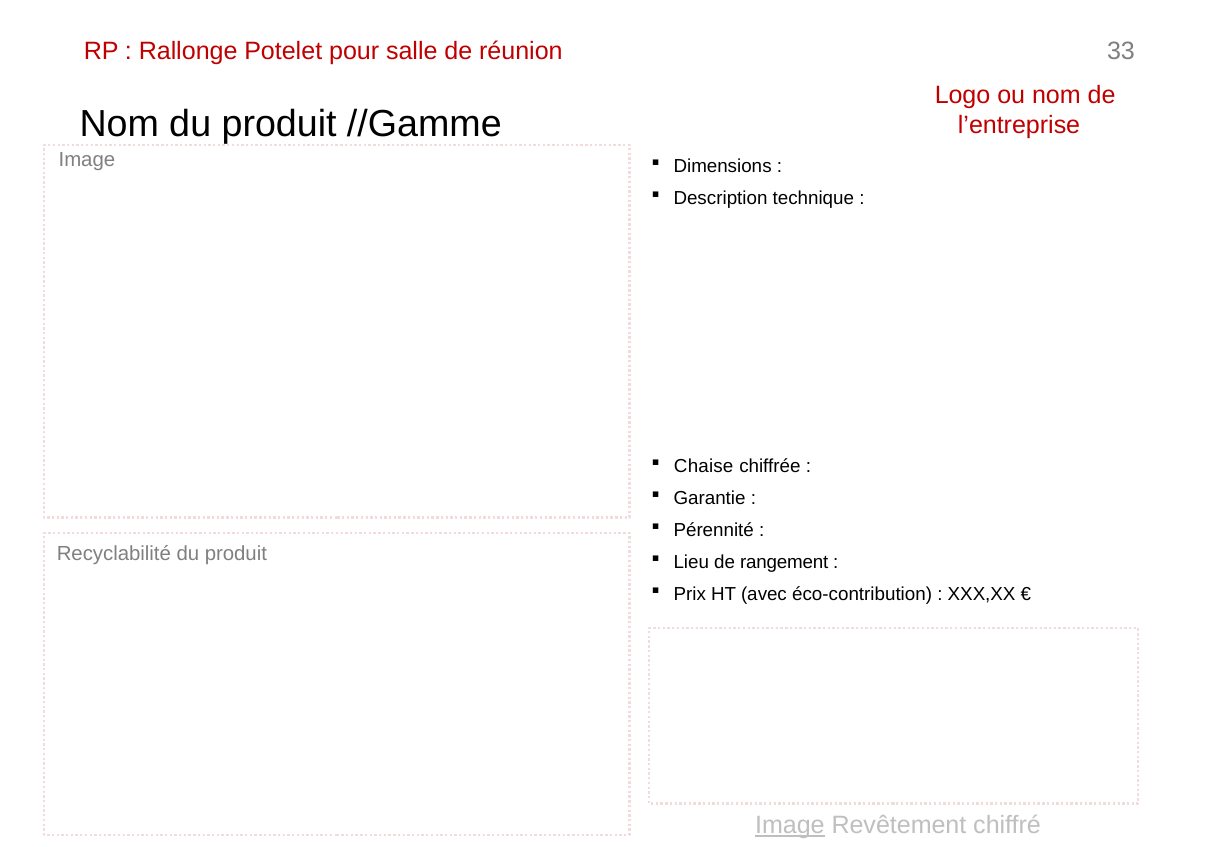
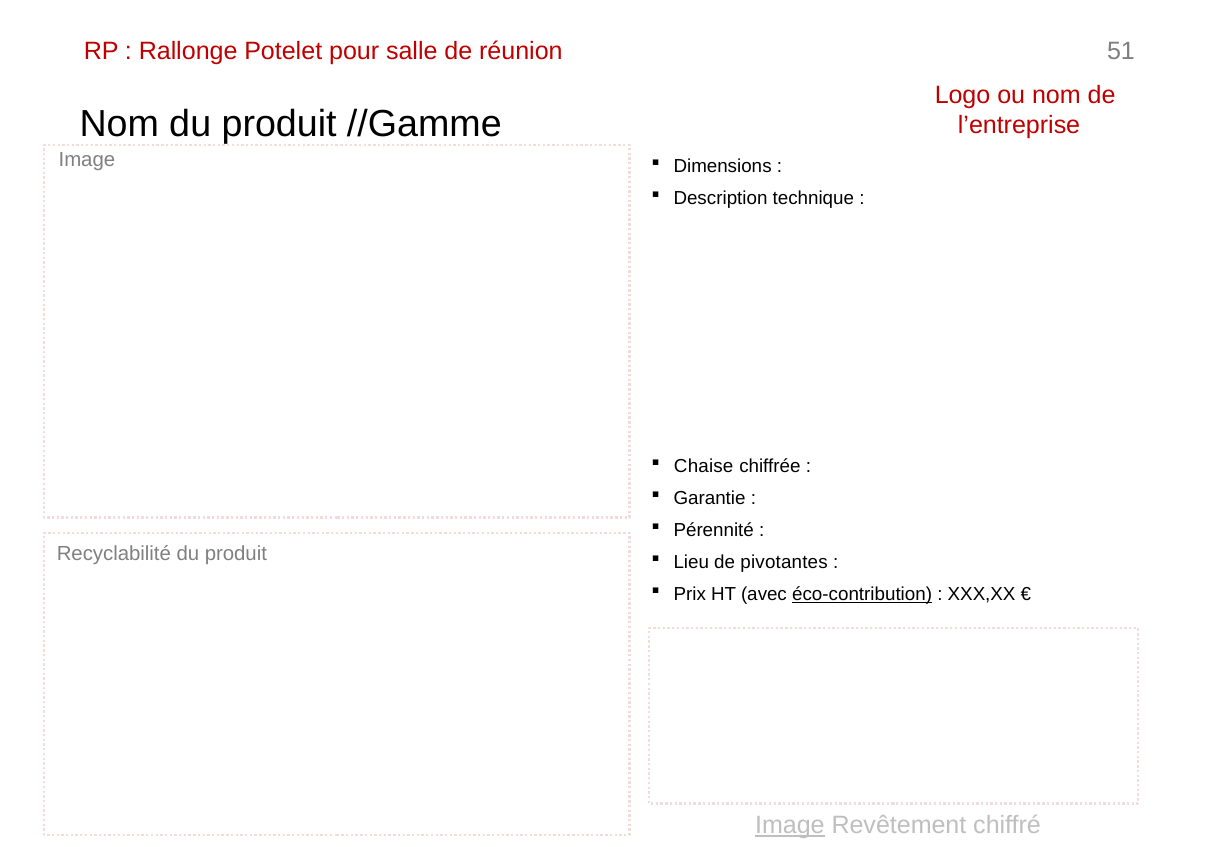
33: 33 -> 51
rangement: rangement -> pivotantes
éco-contribution underline: none -> present
